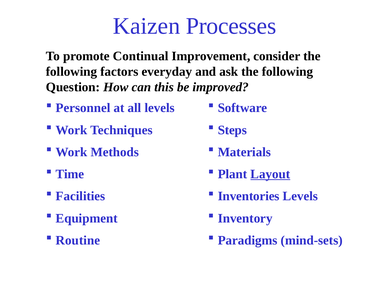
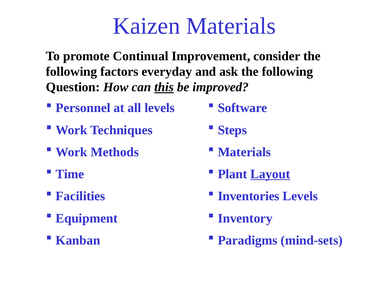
Kaizen Processes: Processes -> Materials
this underline: none -> present
Routine: Routine -> Kanban
